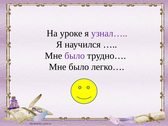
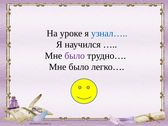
узнал… colour: purple -> blue
